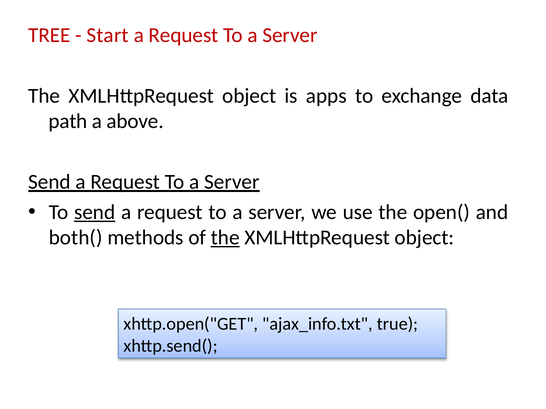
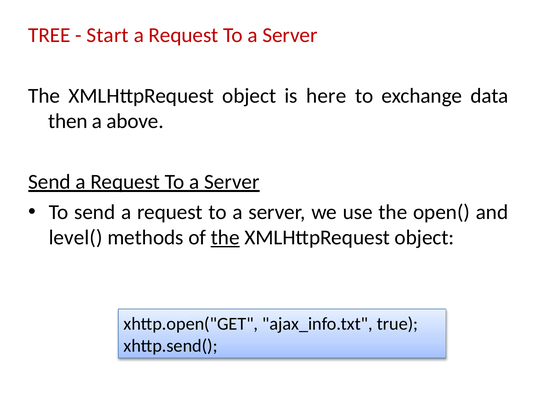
apps: apps -> here
path: path -> then
send at (95, 212) underline: present -> none
both(: both( -> level(
